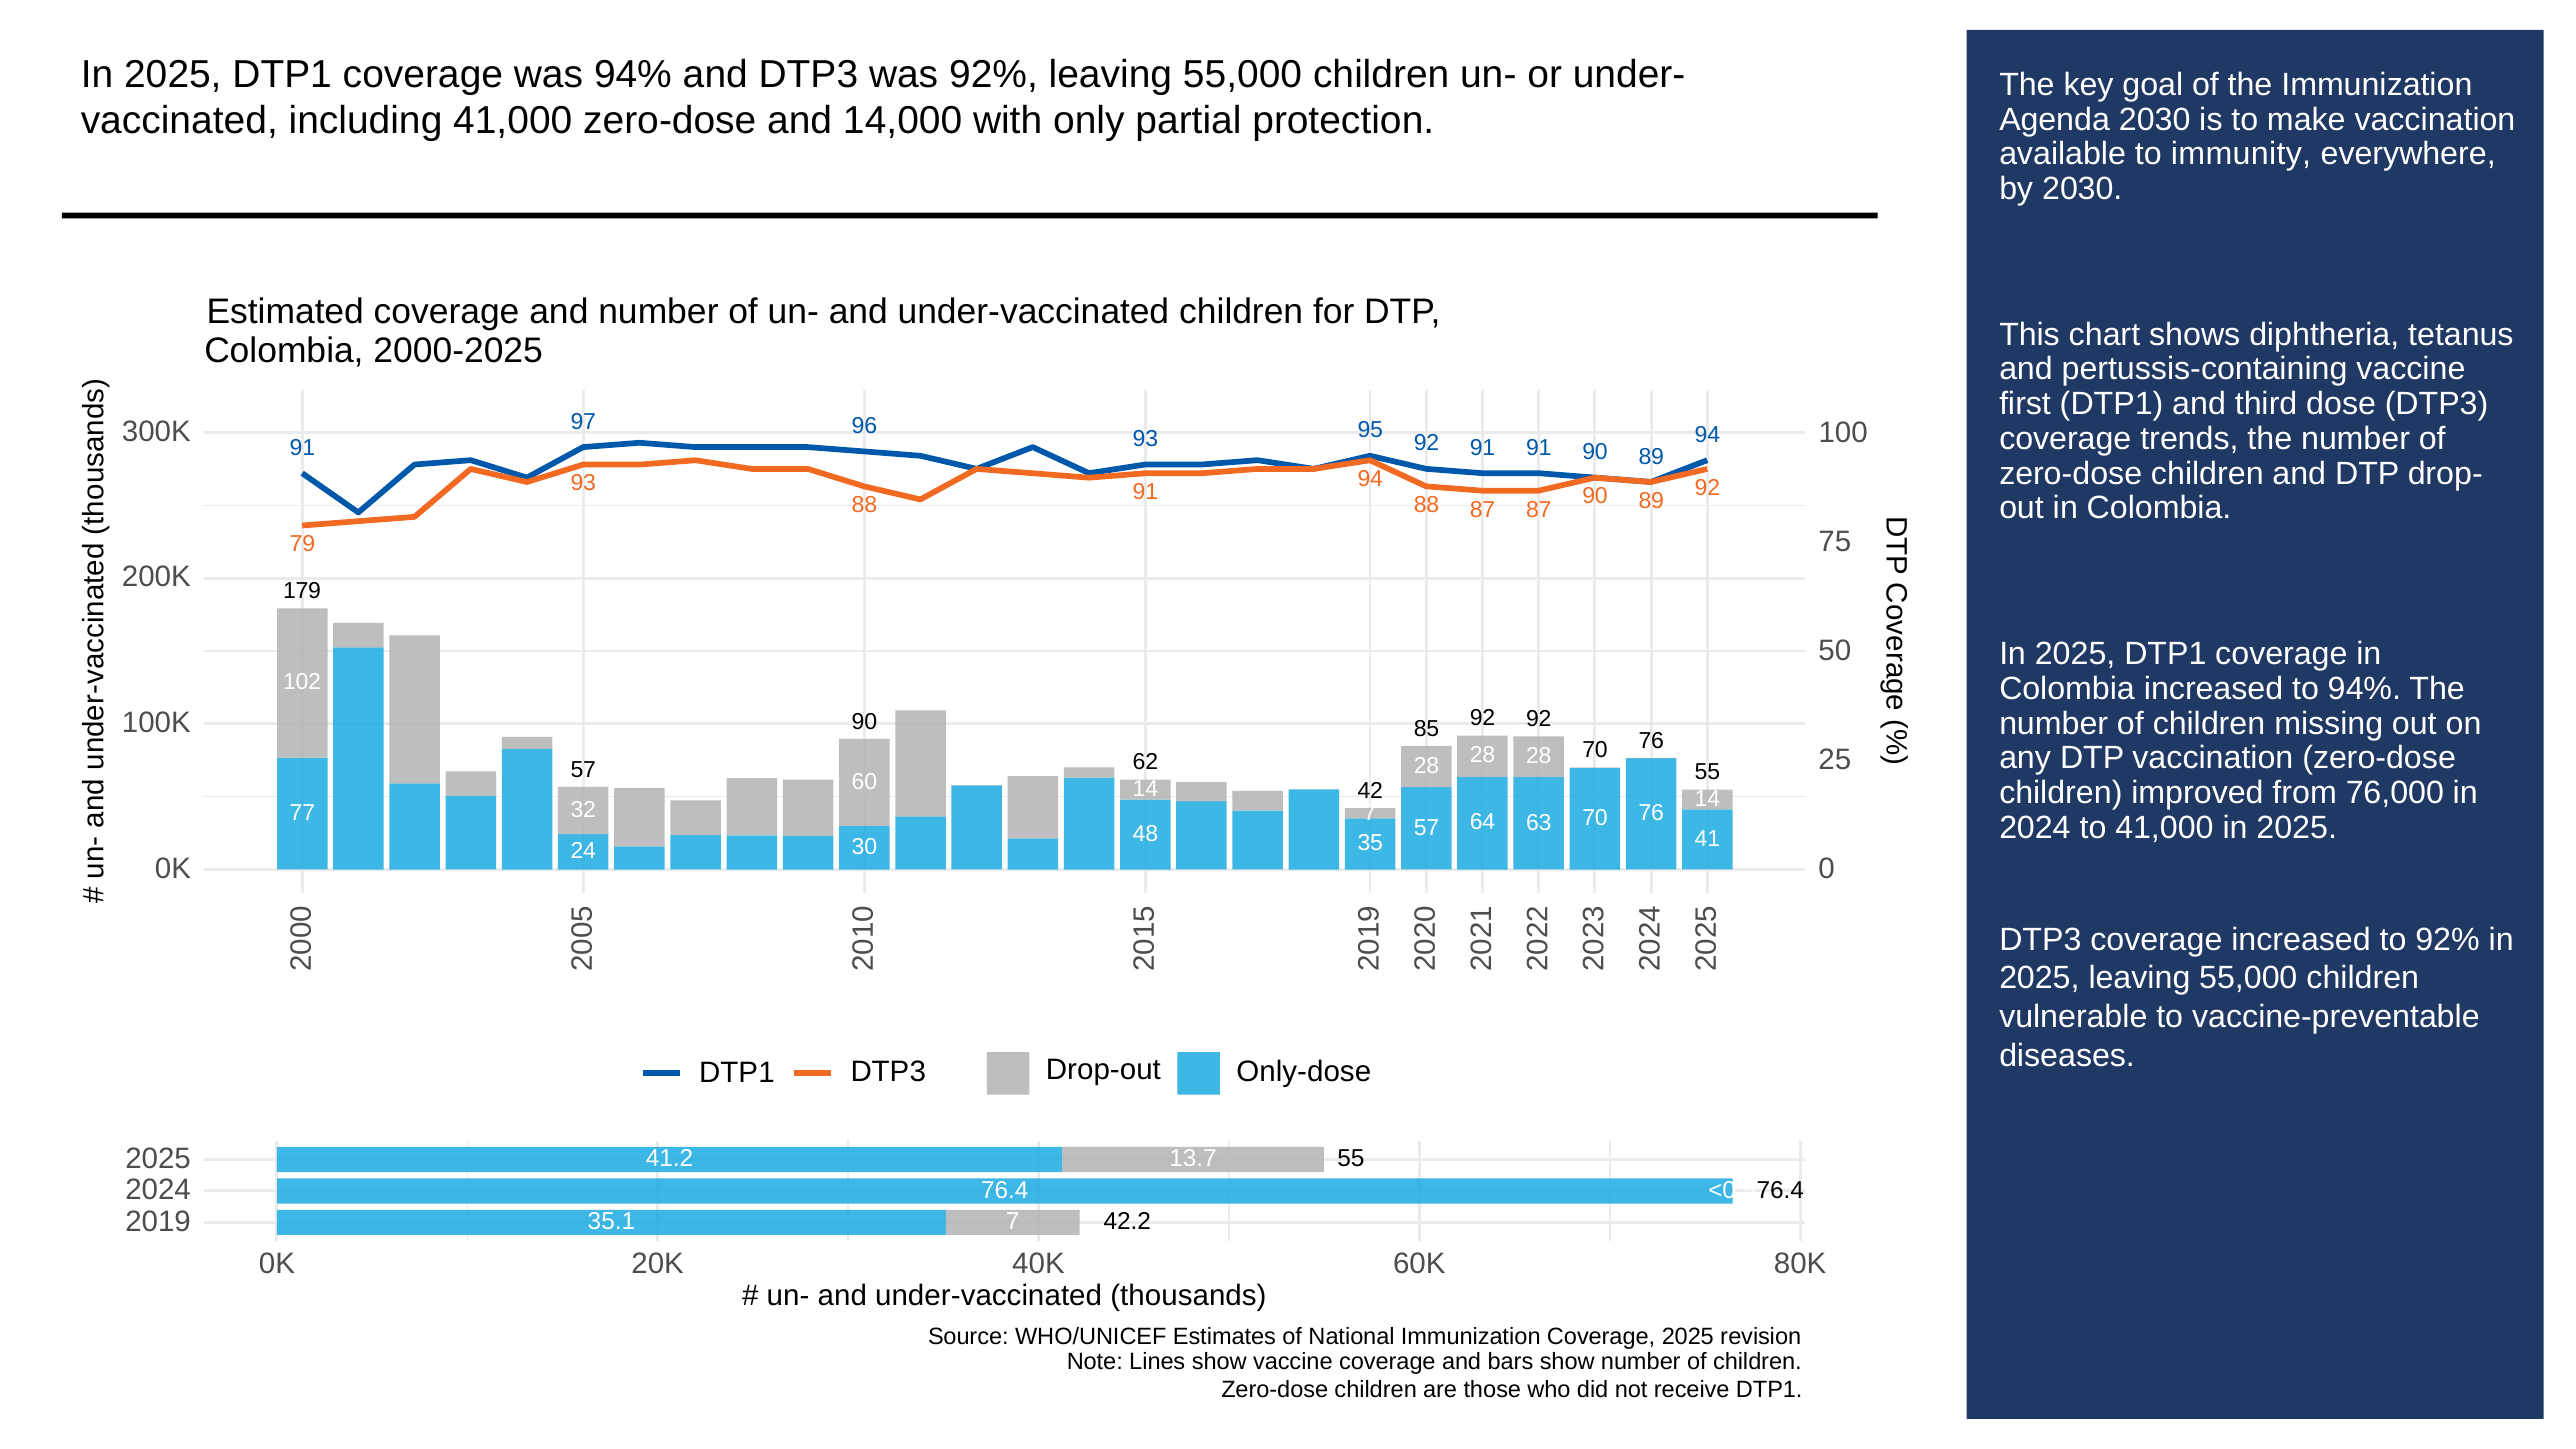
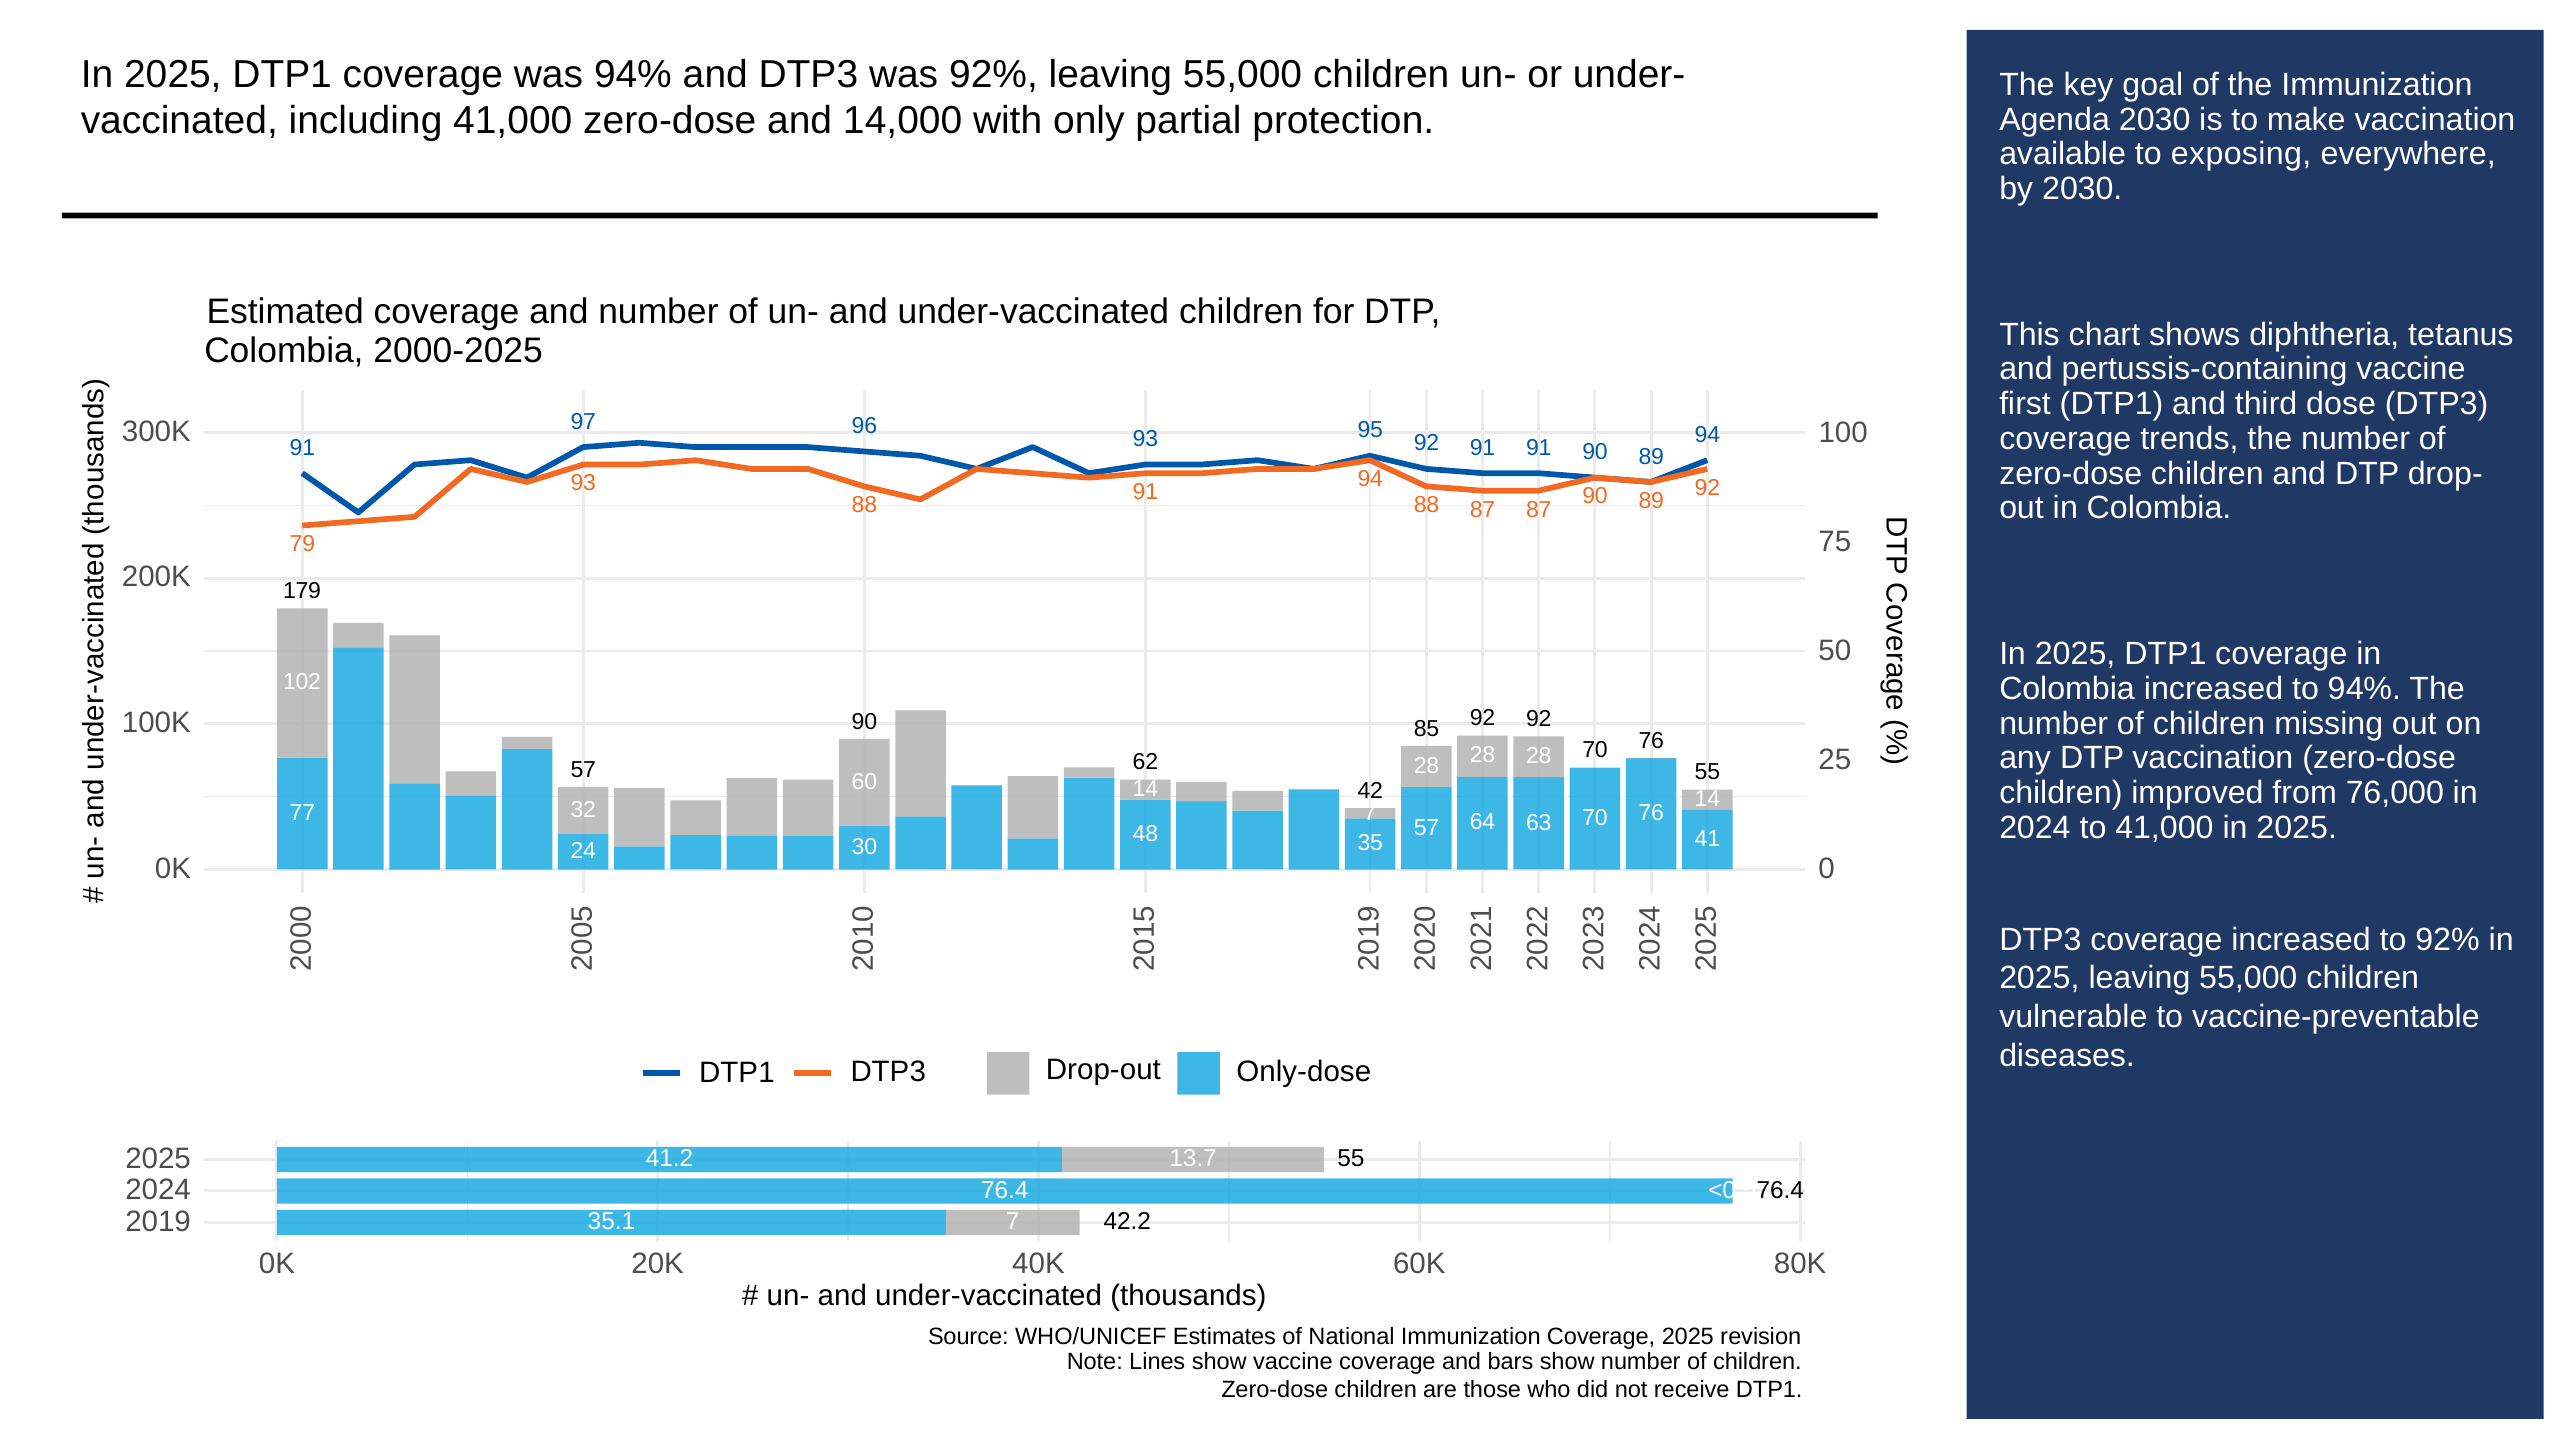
immunity: immunity -> exposing
